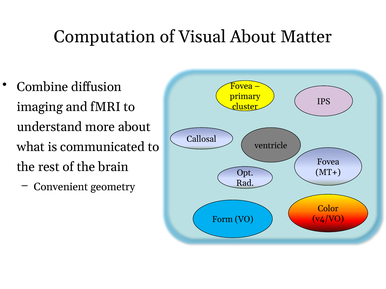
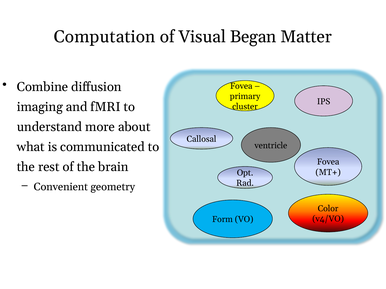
Visual About: About -> Began
